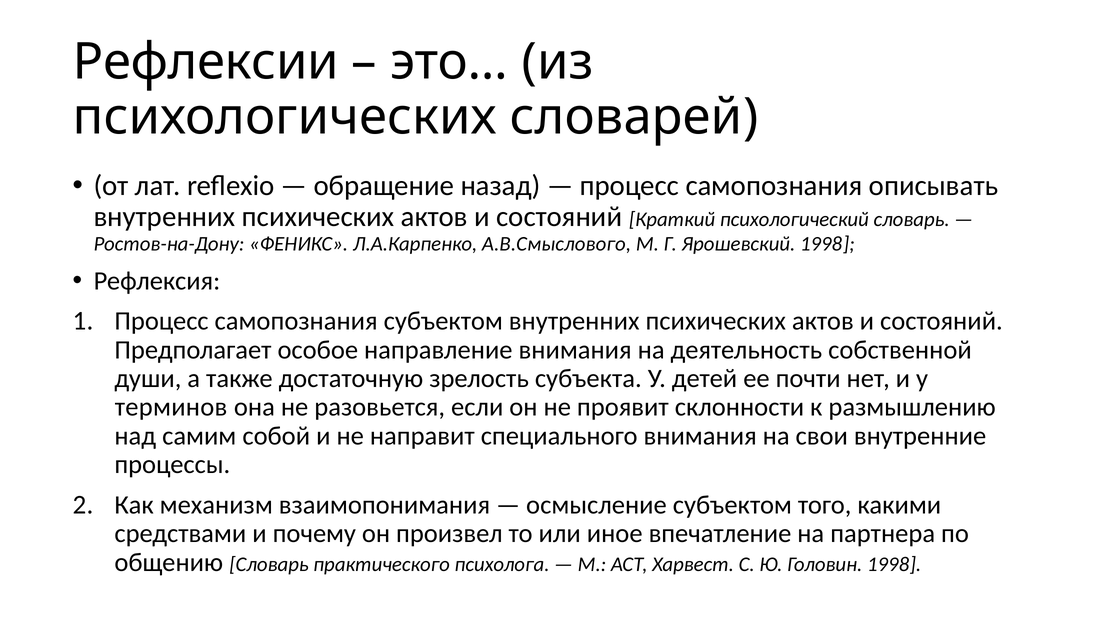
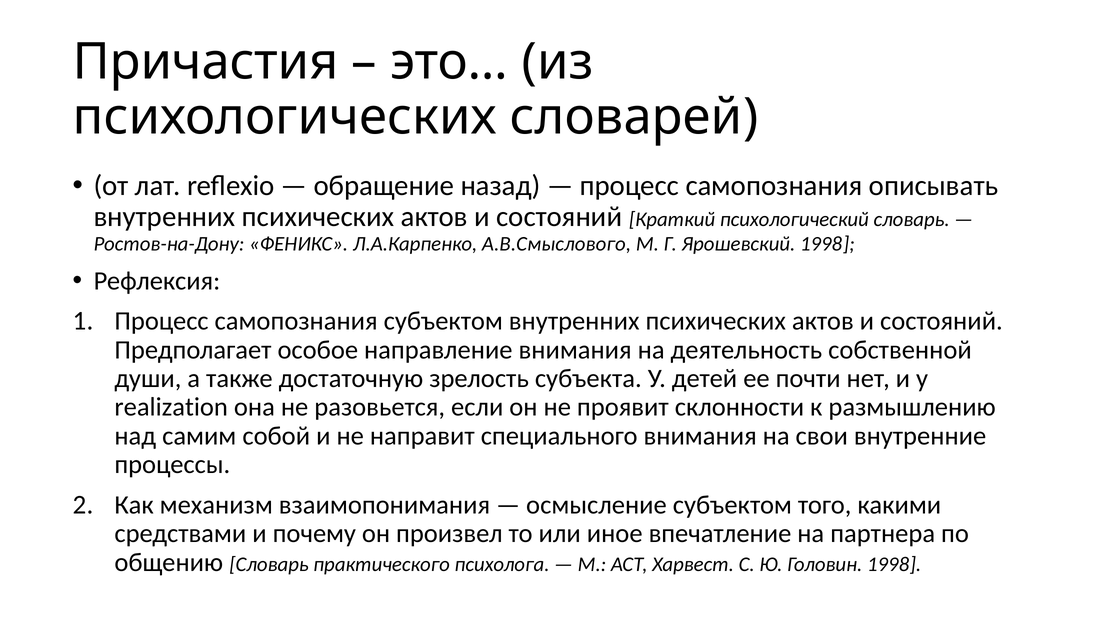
Рефлексии: Рефлексии -> Причастия
терминов: терминов -> realization
